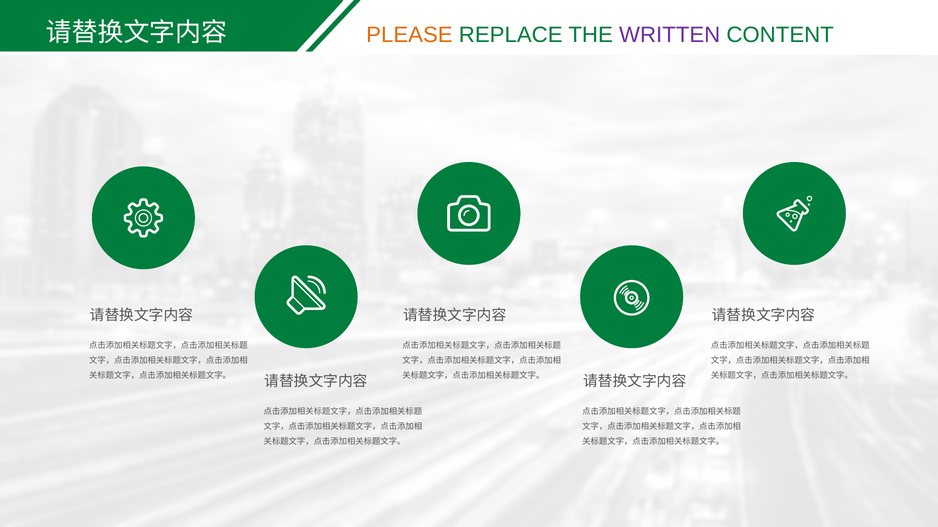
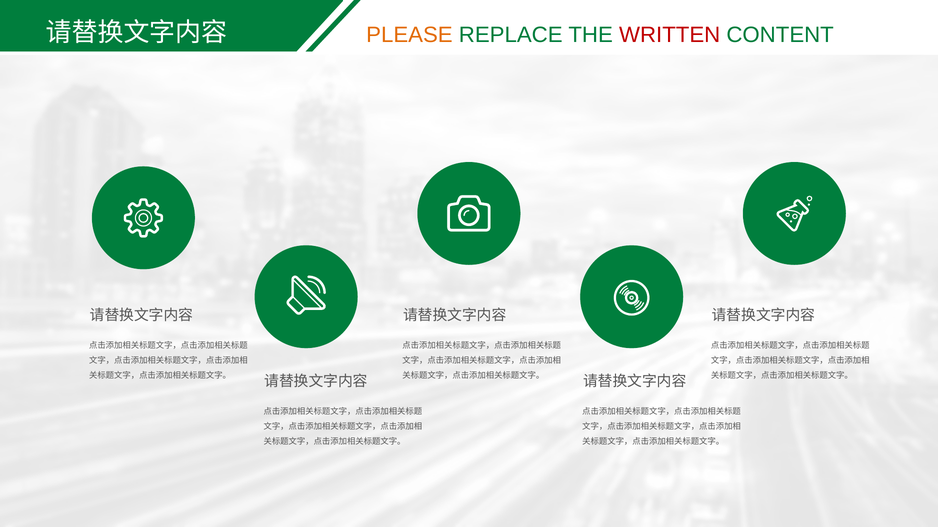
WRITTEN colour: purple -> red
